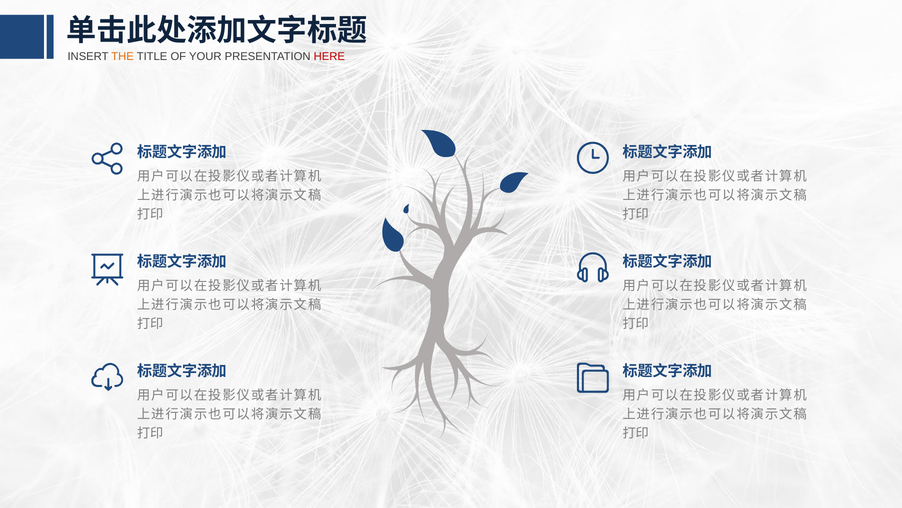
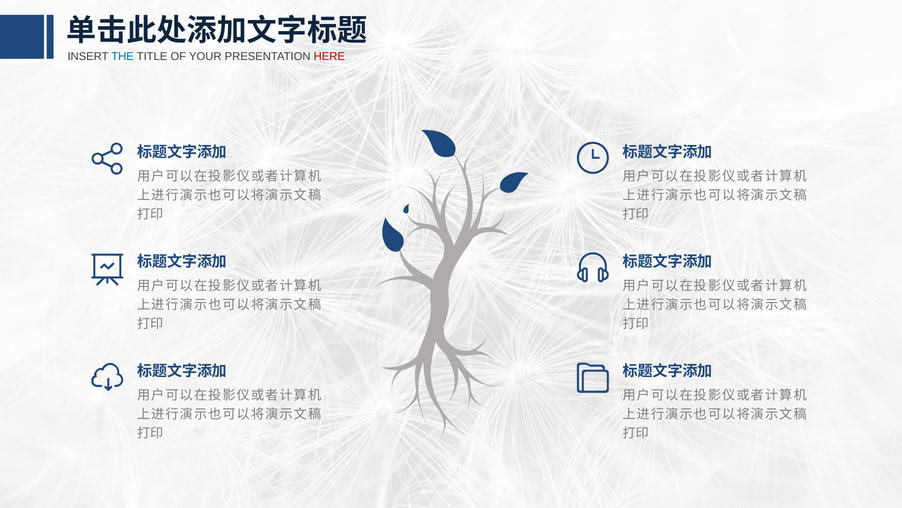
THE colour: orange -> blue
